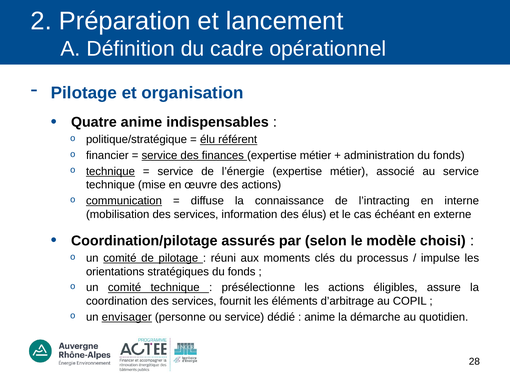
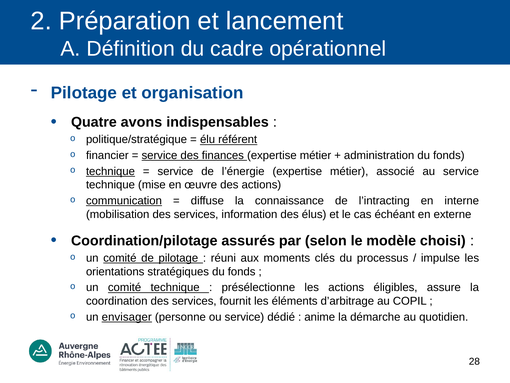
Quatre anime: anime -> avons
